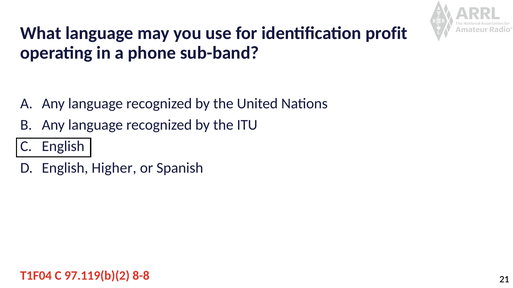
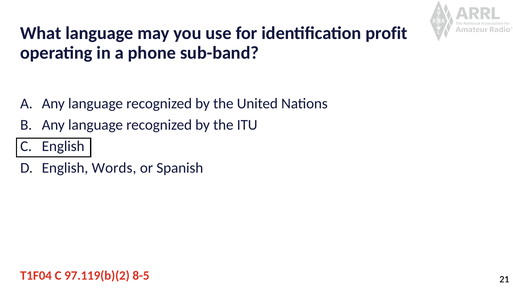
Higher: Higher -> Words
8-8: 8-8 -> 8-5
